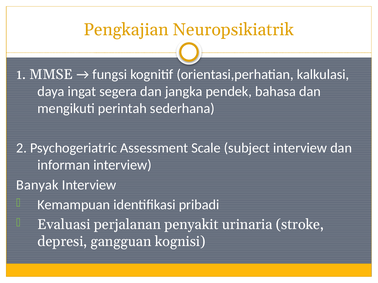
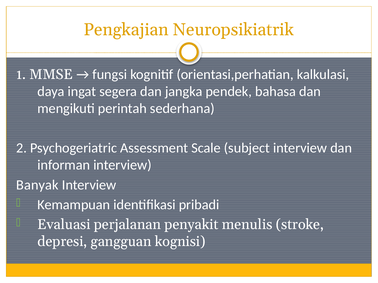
urinaria: urinaria -> menulis
